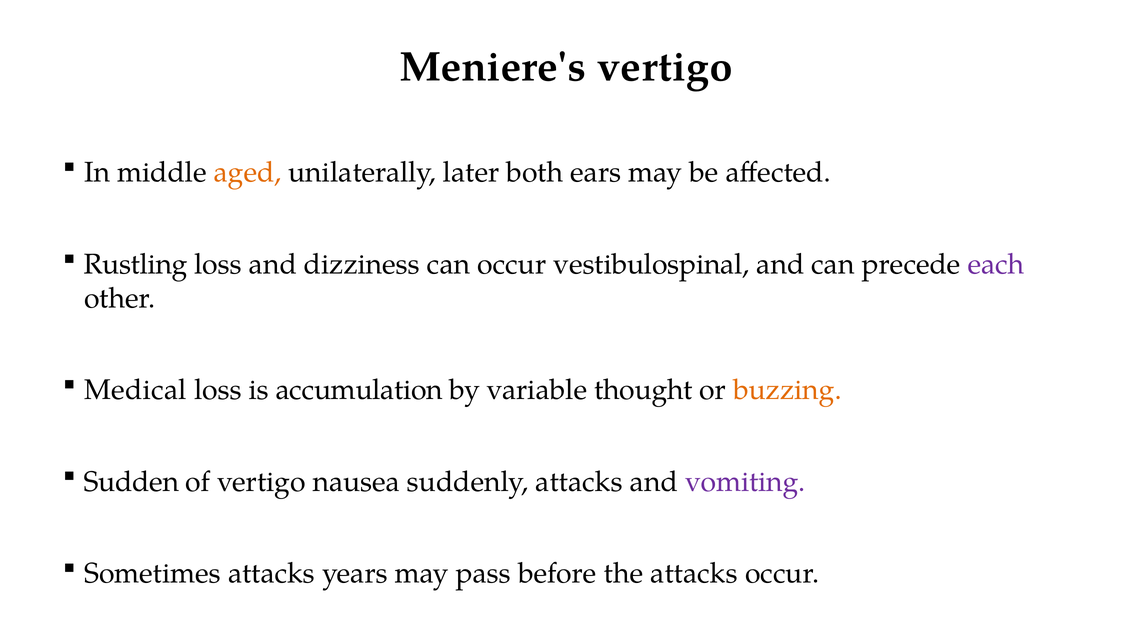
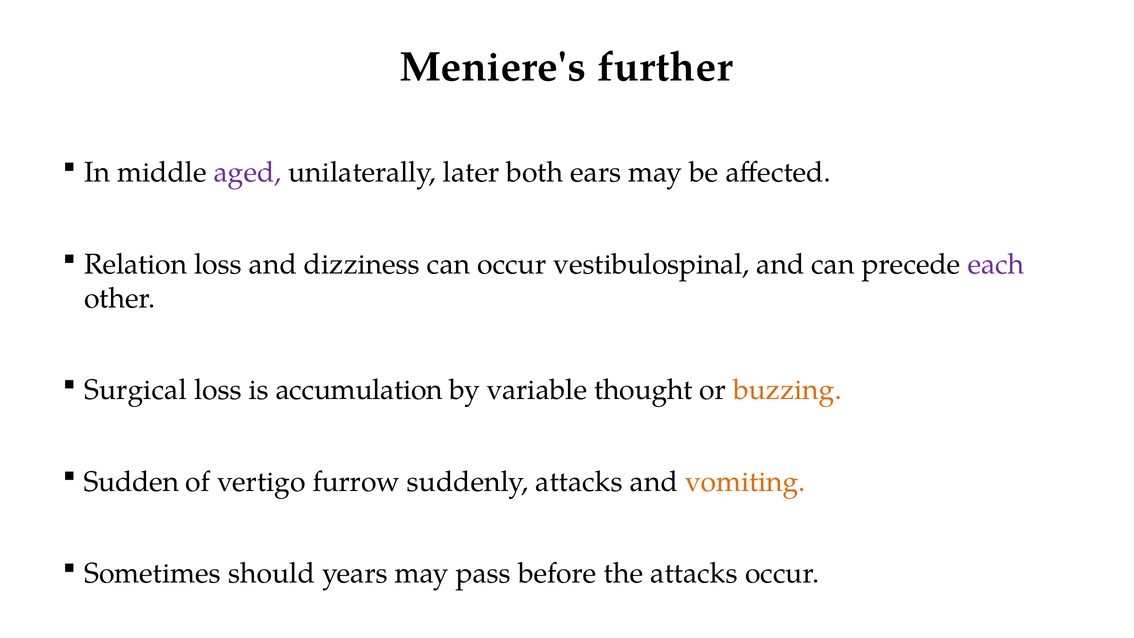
Meniere's vertigo: vertigo -> further
aged colour: orange -> purple
Rustling: Rustling -> Relation
Medical: Medical -> Surgical
nausea: nausea -> furrow
vomiting colour: purple -> orange
Sometimes attacks: attacks -> should
